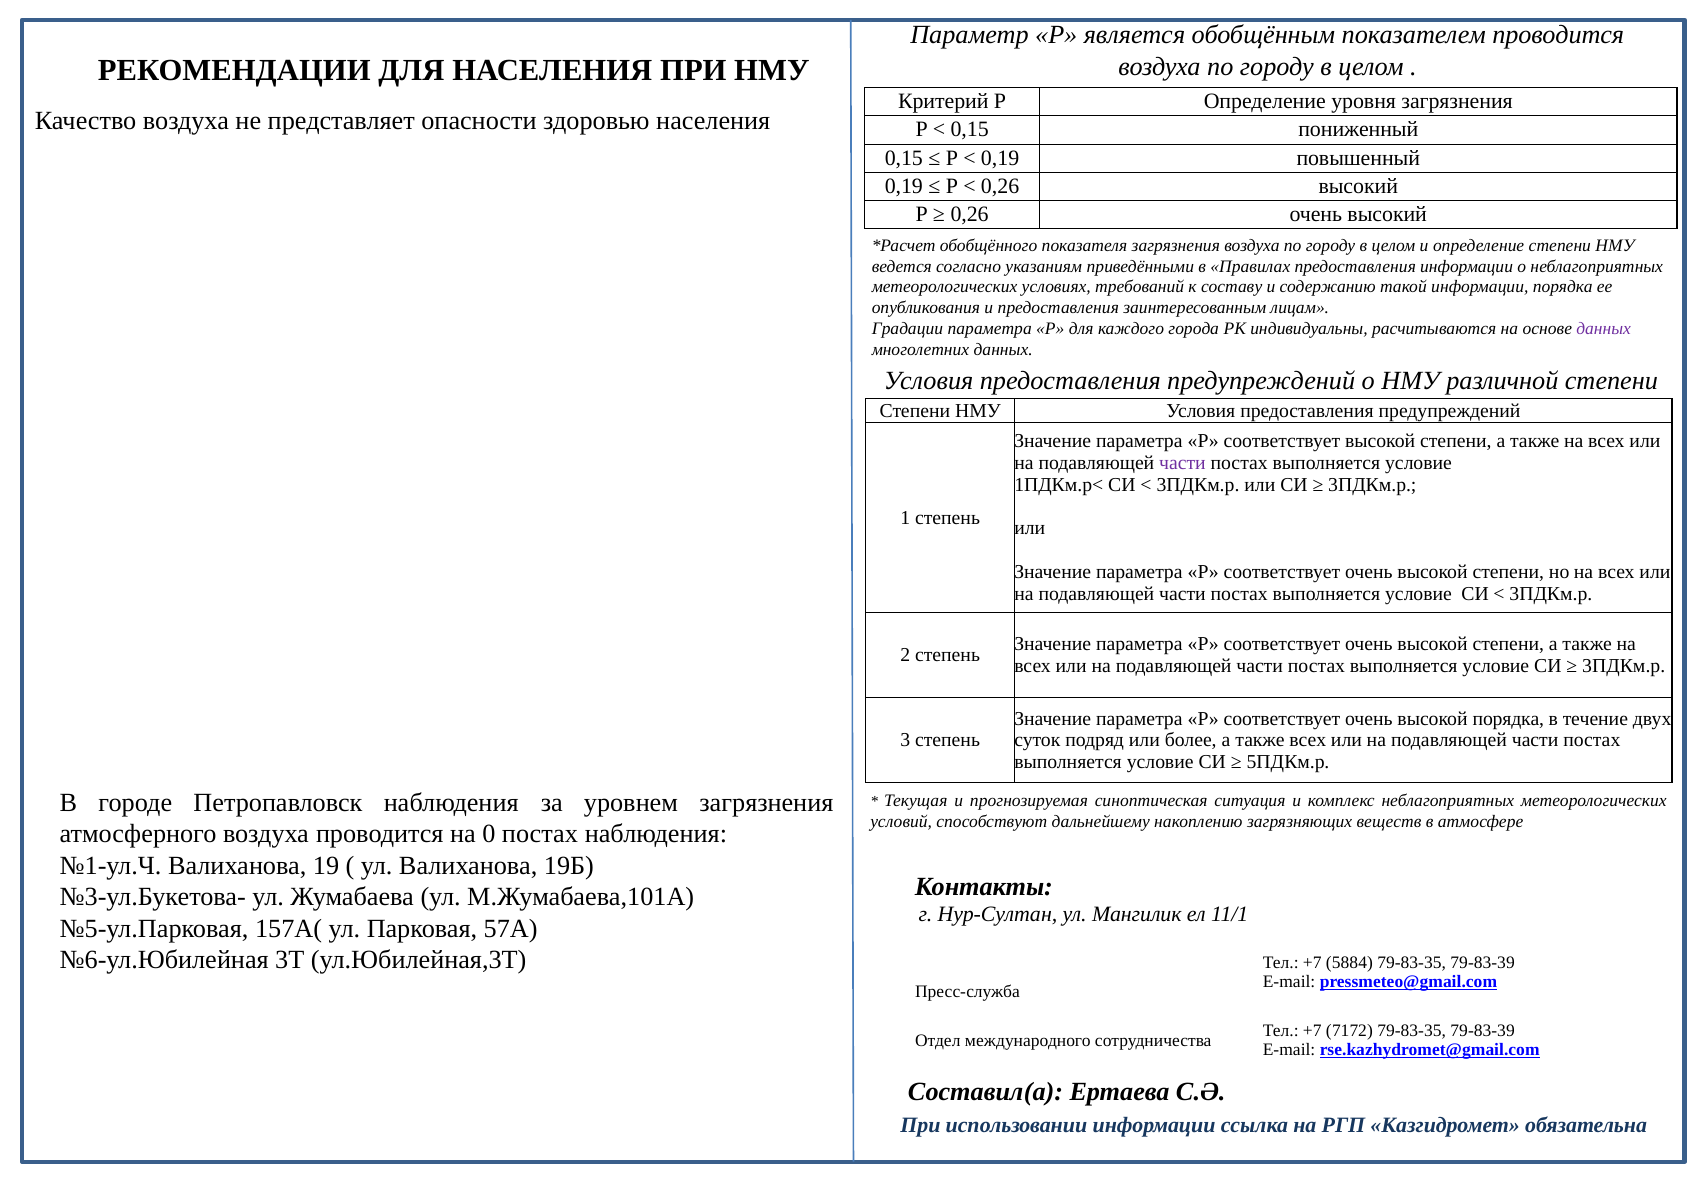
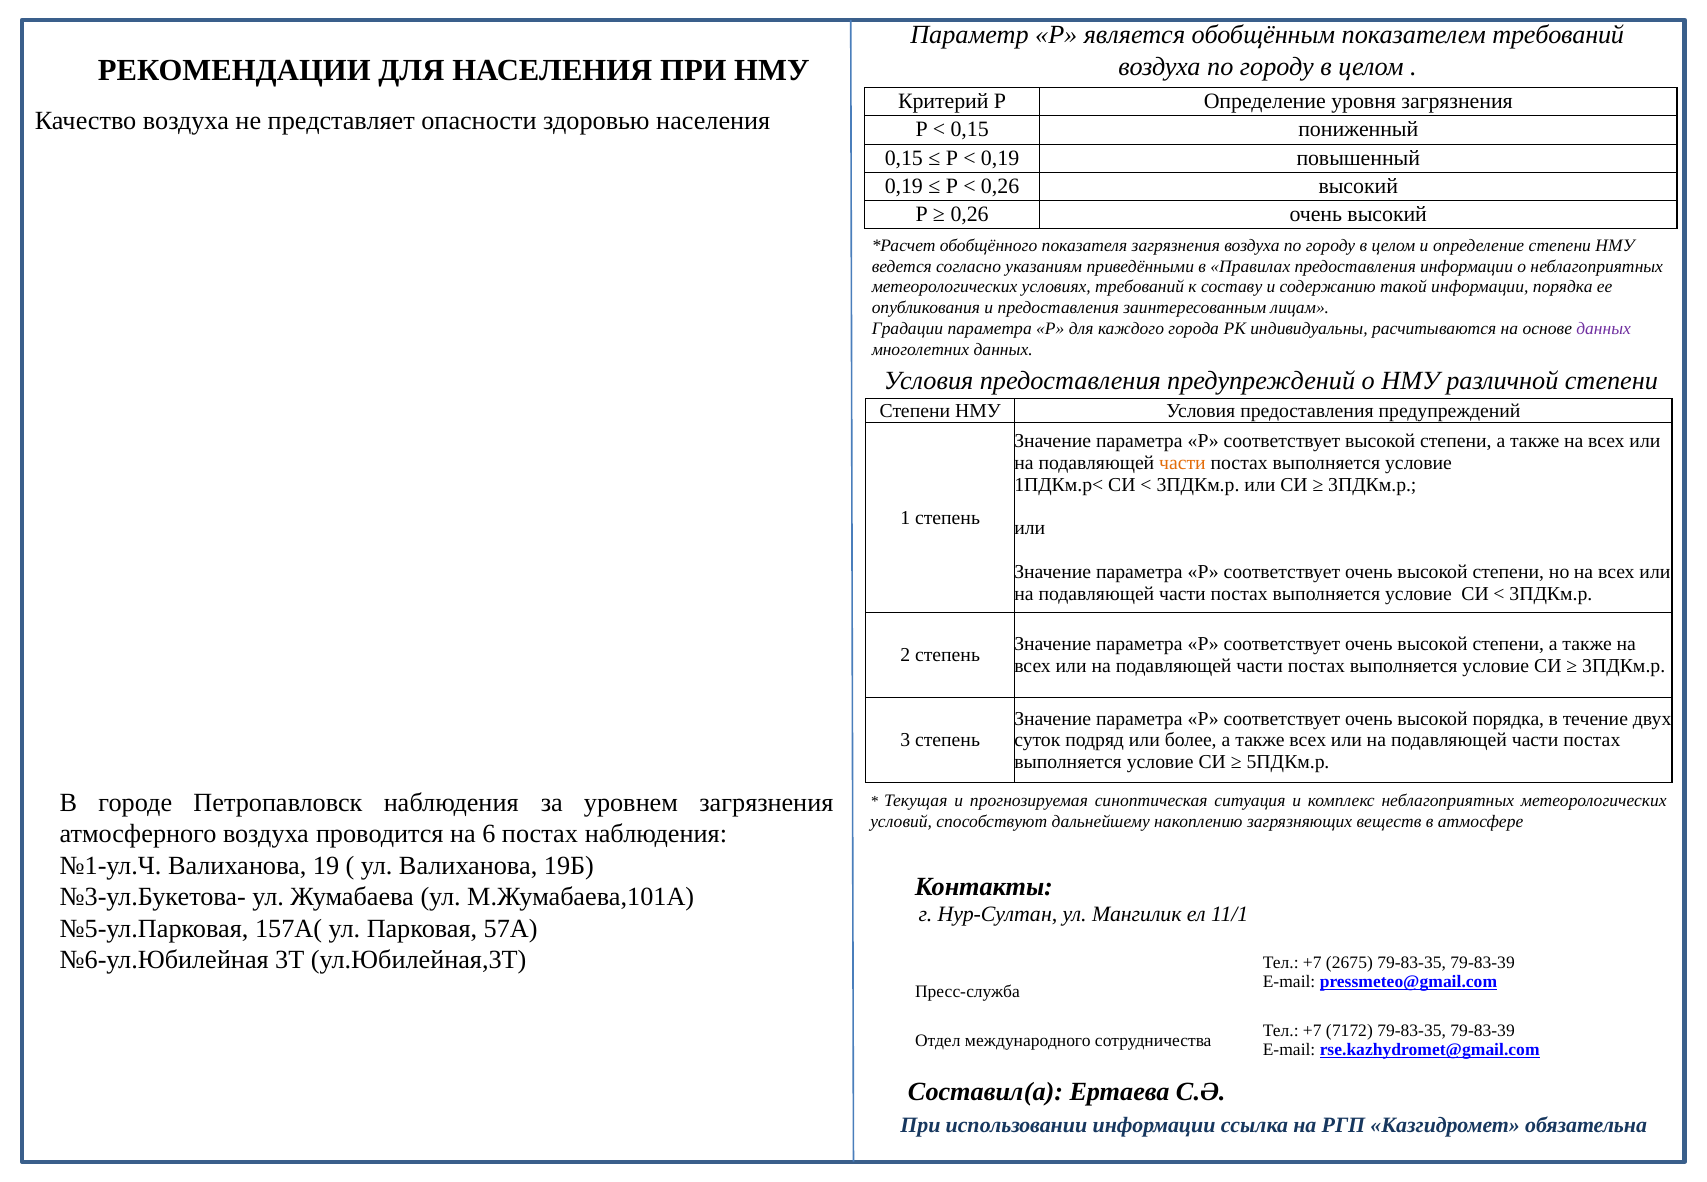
показателем проводится: проводится -> требований
части at (1182, 463) colour: purple -> orange
0: 0 -> 6
5884: 5884 -> 2675
